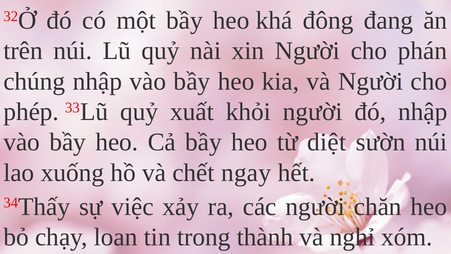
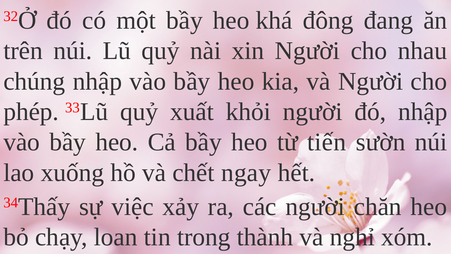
phán: phán -> nhau
diệt: diệt -> tiến
